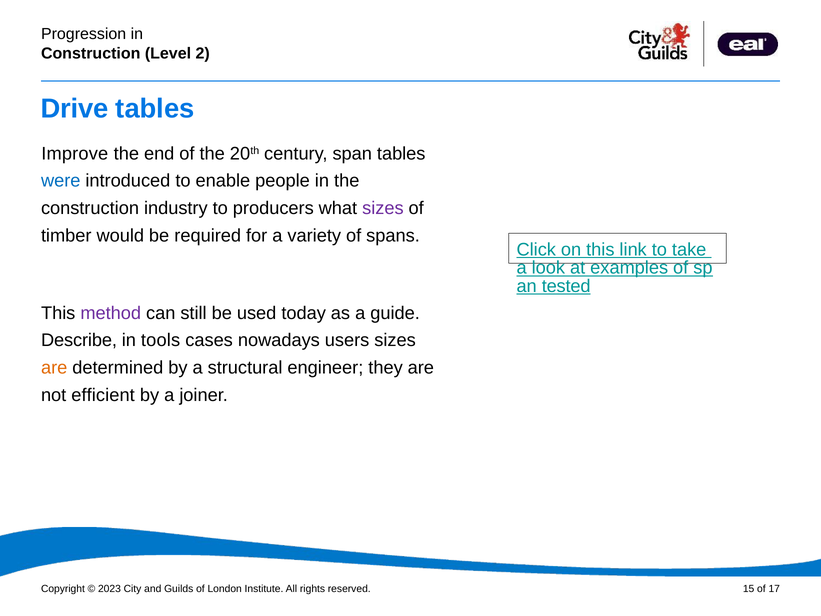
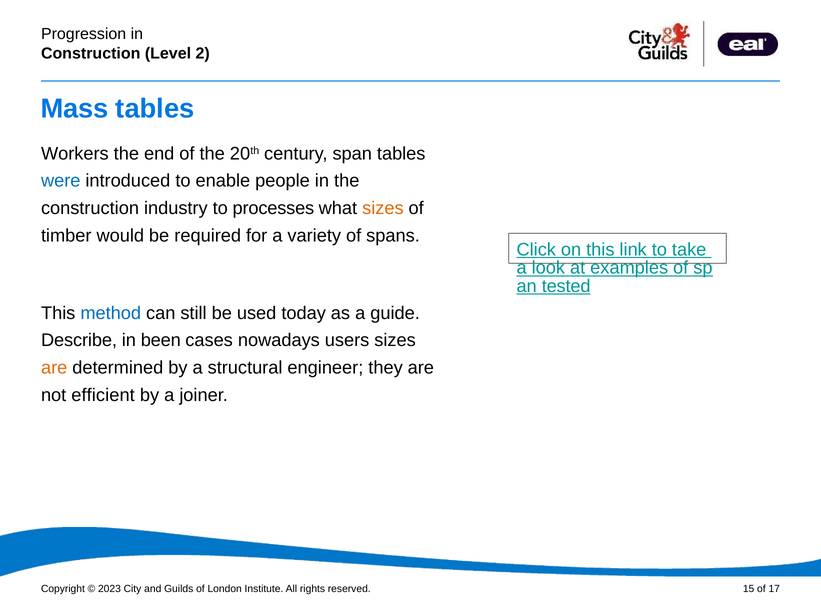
Drive: Drive -> Mass
Improve: Improve -> Workers
producers: producers -> processes
sizes at (383, 208) colour: purple -> orange
method colour: purple -> blue
tools: tools -> been
